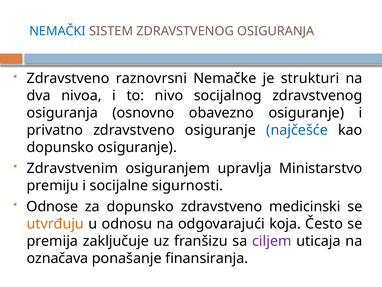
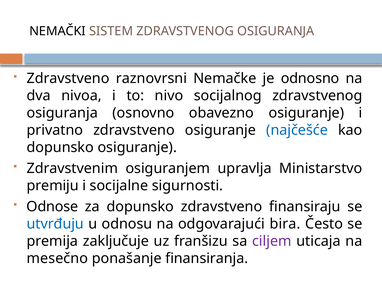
NEMAČKI colour: blue -> black
strukturi: strukturi -> odnosno
medicinski: medicinski -> finansiraju
utvrđuju colour: orange -> blue
koja: koja -> bira
označava: označava -> mesečno
